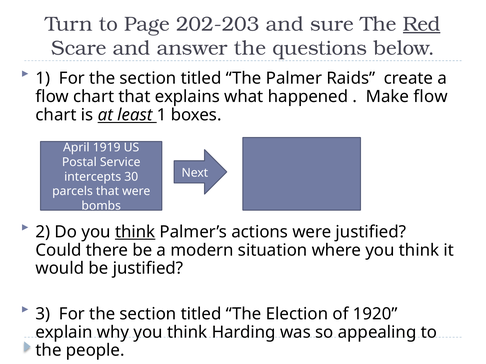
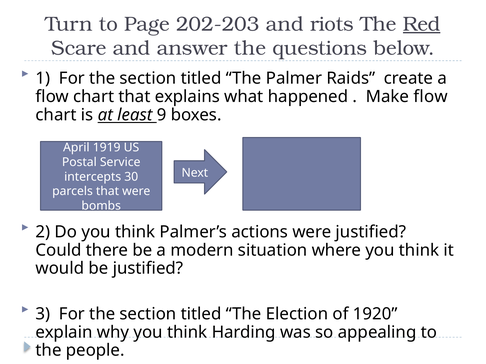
sure: sure -> riots
least 1: 1 -> 9
think at (135, 232) underline: present -> none
